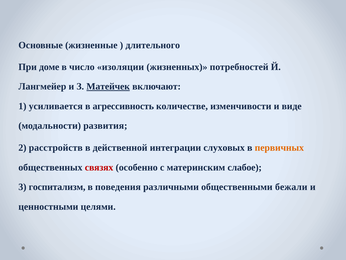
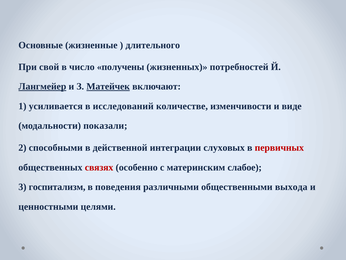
доме: доме -> свой
изоляции: изоляции -> получены
Лангмейер underline: none -> present
агрессивность: агрессивность -> исследований
развития: развития -> показали
расстройств: расстройств -> способными
первичных colour: orange -> red
бежали: бежали -> выхода
